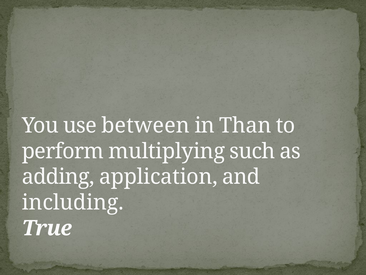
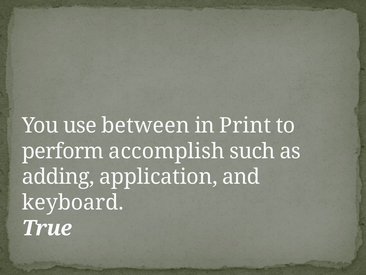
Than: Than -> Print
multiplying: multiplying -> accomplish
including: including -> keyboard
